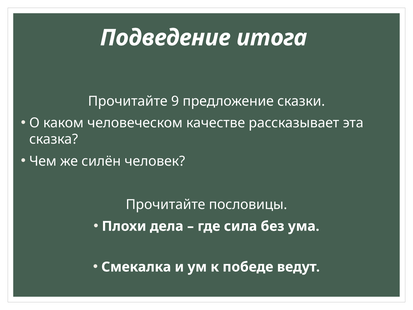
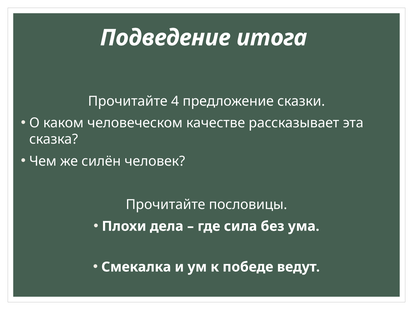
9: 9 -> 4
